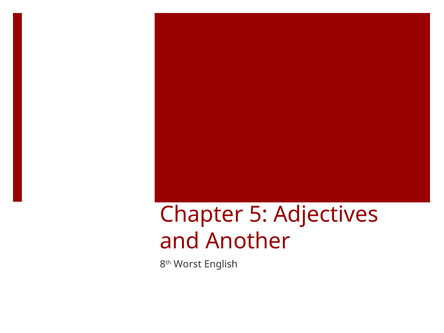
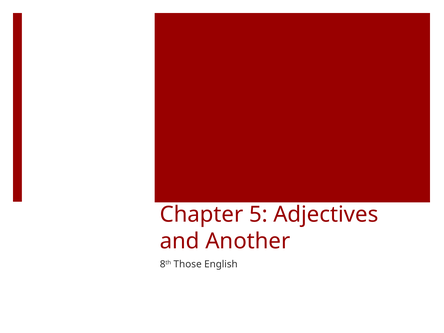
Worst: Worst -> Those
